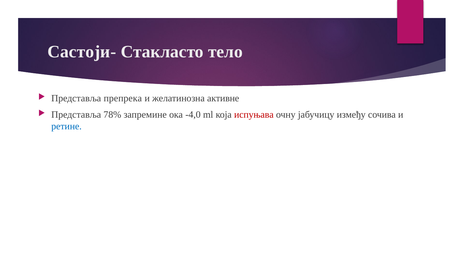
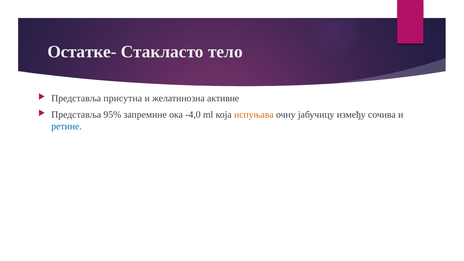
Састоји-: Састоји- -> Остатке-
препрека: препрека -> присутна
78%: 78% -> 95%
испуњава colour: red -> orange
